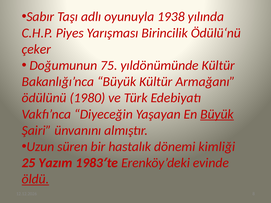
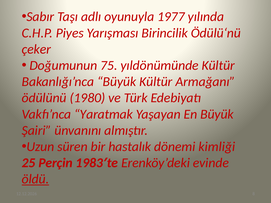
1938: 1938 -> 1977
Diyeceğin: Diyeceğin -> Yaratmak
Büyük at (217, 114) underline: present -> none
Yazım: Yazım -> Perçin
